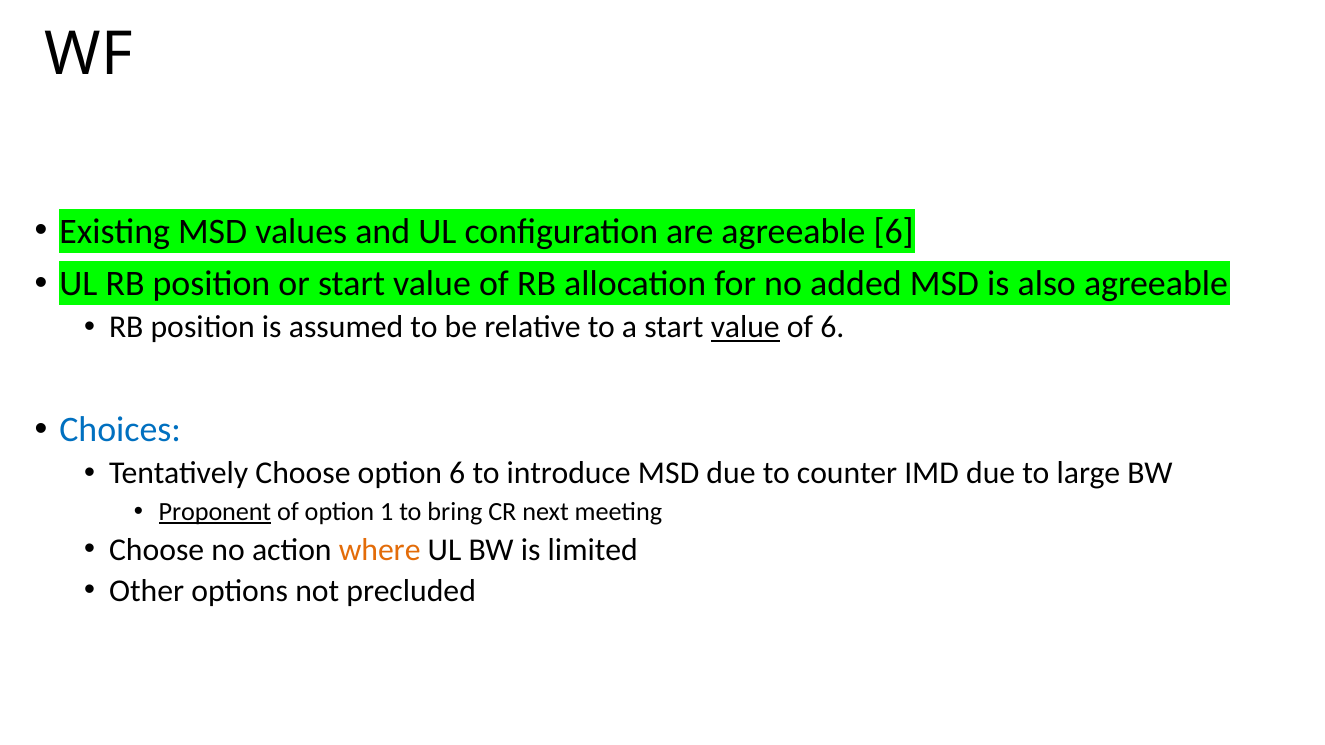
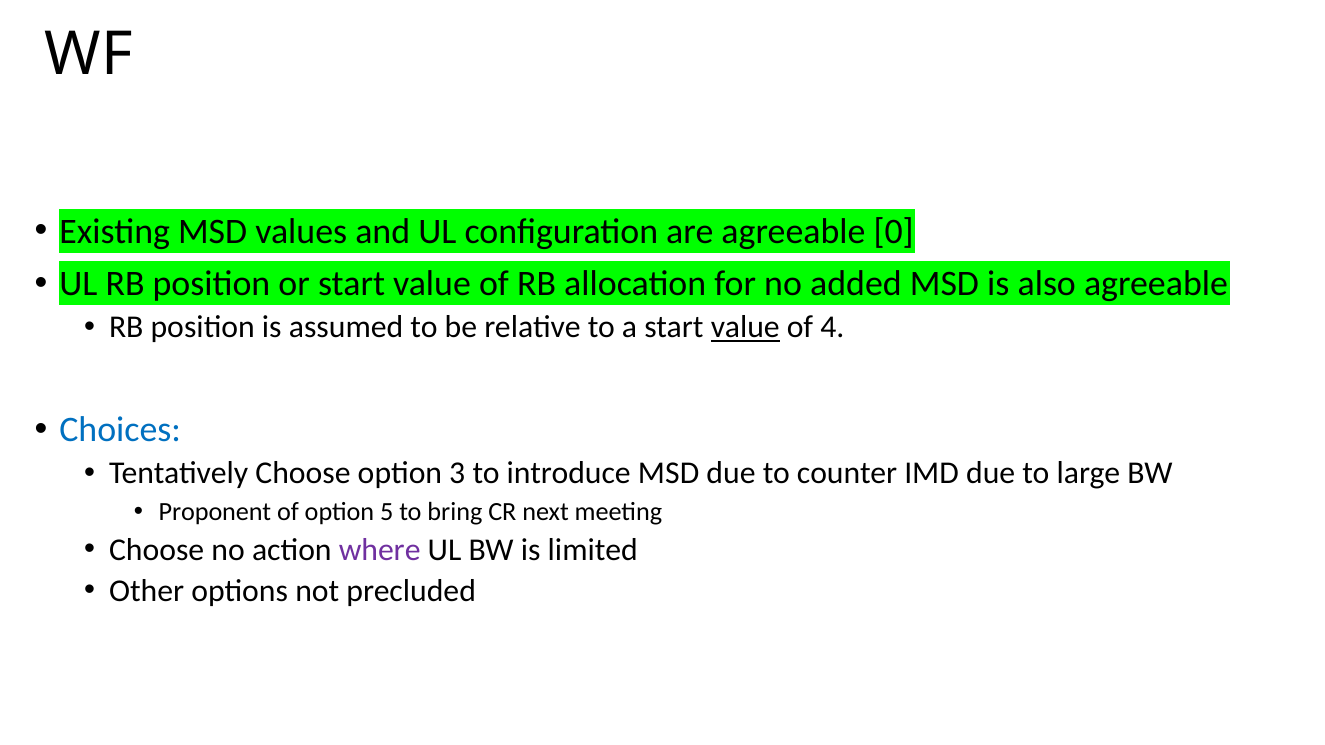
agreeable 6: 6 -> 0
of 6: 6 -> 4
option 6: 6 -> 3
Proponent underline: present -> none
1: 1 -> 5
where colour: orange -> purple
